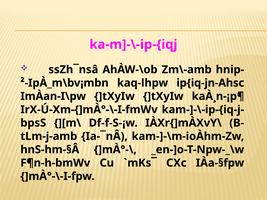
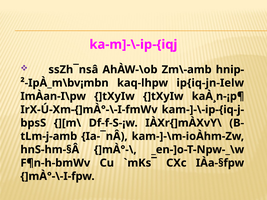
ip{iq-jn-Ahsc: ip{iq-jn-Ahsc -> ip{iq-jn-Ielw
